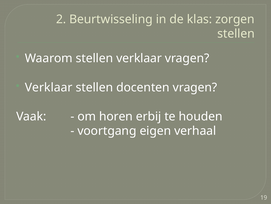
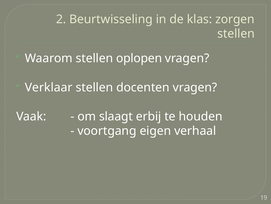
stellen verklaar: verklaar -> oplopen
horen: horen -> slaagt
